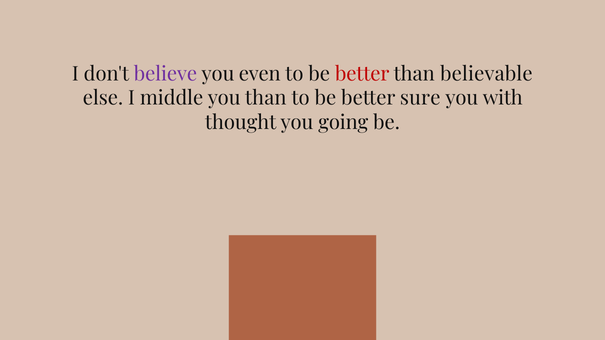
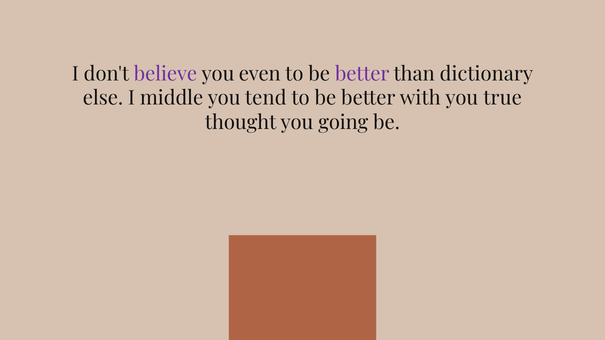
better at (362, 74) colour: red -> purple
believable: believable -> dictionary
you than: than -> tend
sure: sure -> with
with: with -> true
